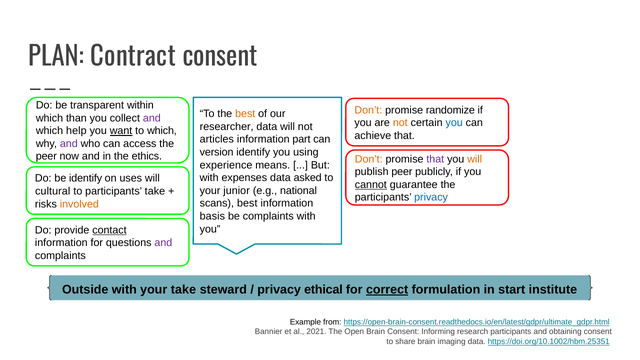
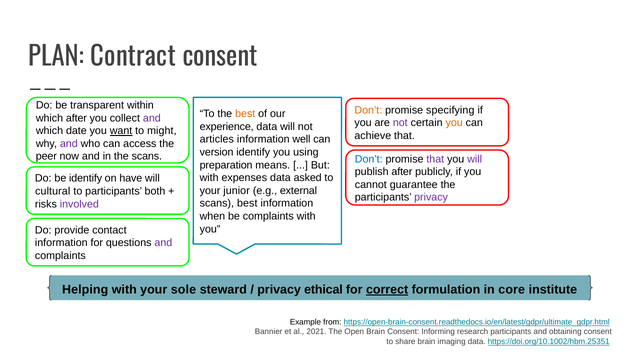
randomize: randomize -> specifying
which than: than -> after
not at (400, 123) colour: orange -> purple
you at (454, 123) colour: blue -> orange
researcher: researcher -> experience
help: help -> date
to which: which -> might
part: part -> well
the ethics: ethics -> scans
Don’t at (369, 159) colour: orange -> blue
will at (475, 159) colour: orange -> purple
experience: experience -> preparation
publish peer: peer -> after
uses: uses -> have
cannot underline: present -> none
national: national -> external
participants take: take -> both
privacy at (431, 197) colour: blue -> purple
involved colour: orange -> purple
basis: basis -> when
contact underline: present -> none
Outside: Outside -> Helping
your take: take -> sole
start: start -> core
